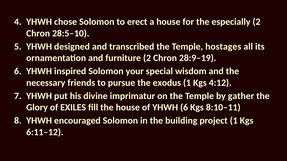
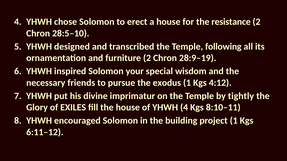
especially: especially -> resistance
hostages: hostages -> following
gather: gather -> tightly
YHWH 6: 6 -> 4
